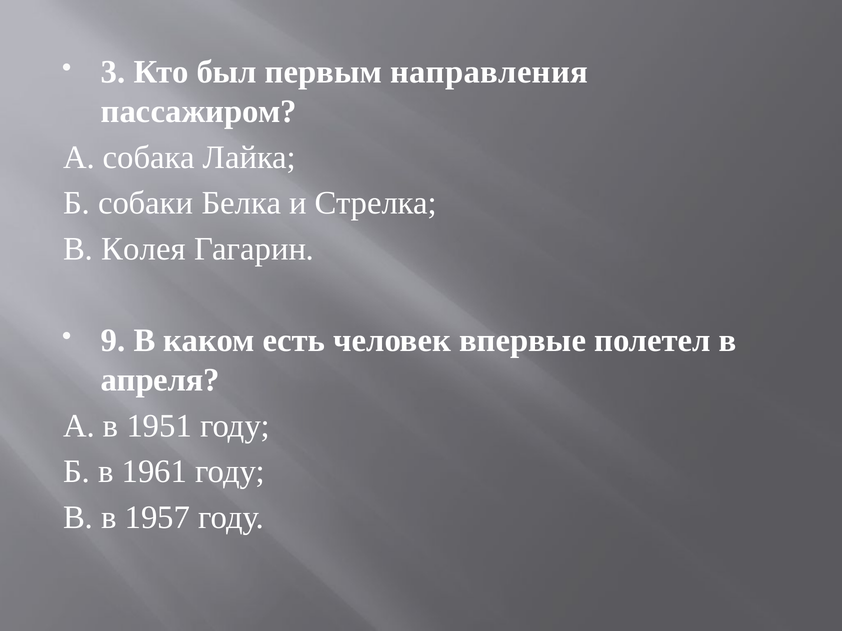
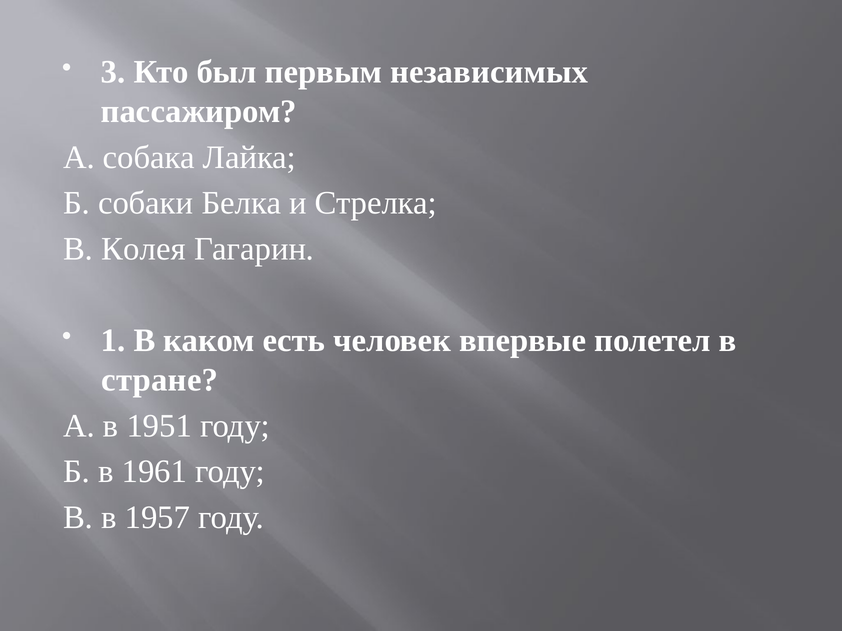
направления: направления -> независимых
9: 9 -> 1
апреля: апреля -> стране
